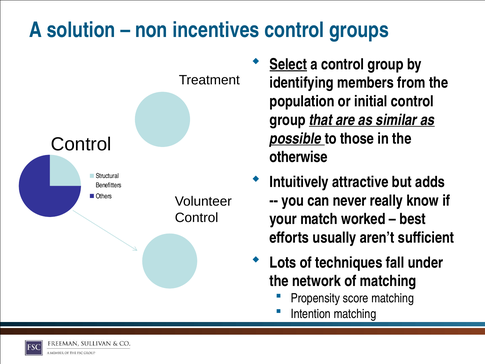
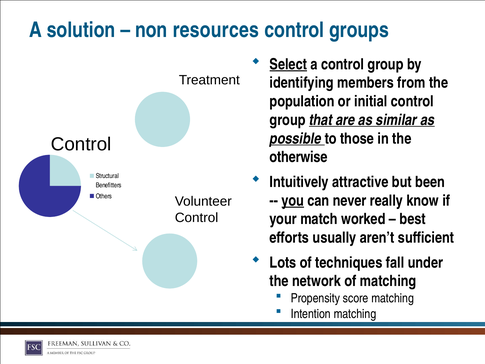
incentives: incentives -> resources
adds: adds -> been
you underline: none -> present
